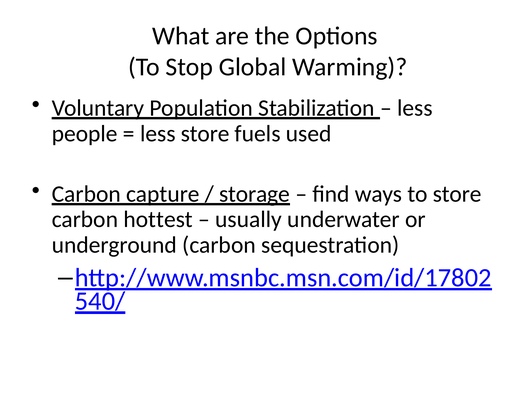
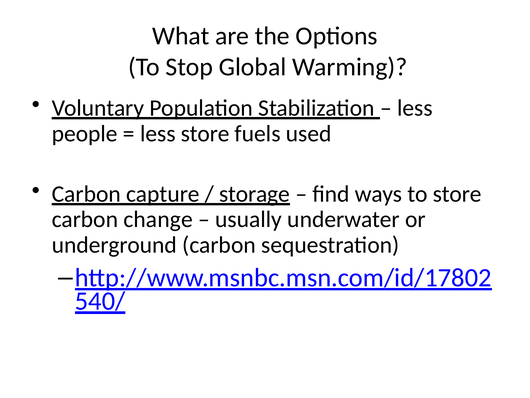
hottest: hottest -> change
